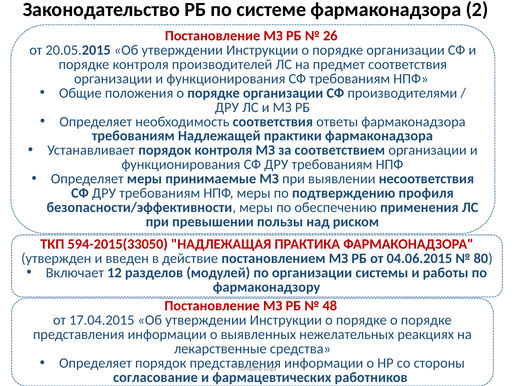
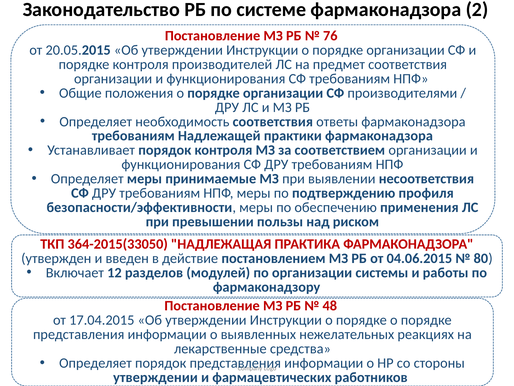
26: 26 -> 76
594-2015(33050: 594-2015(33050 -> 364-2015(33050
согласование at (155, 377): согласование -> утверждении
